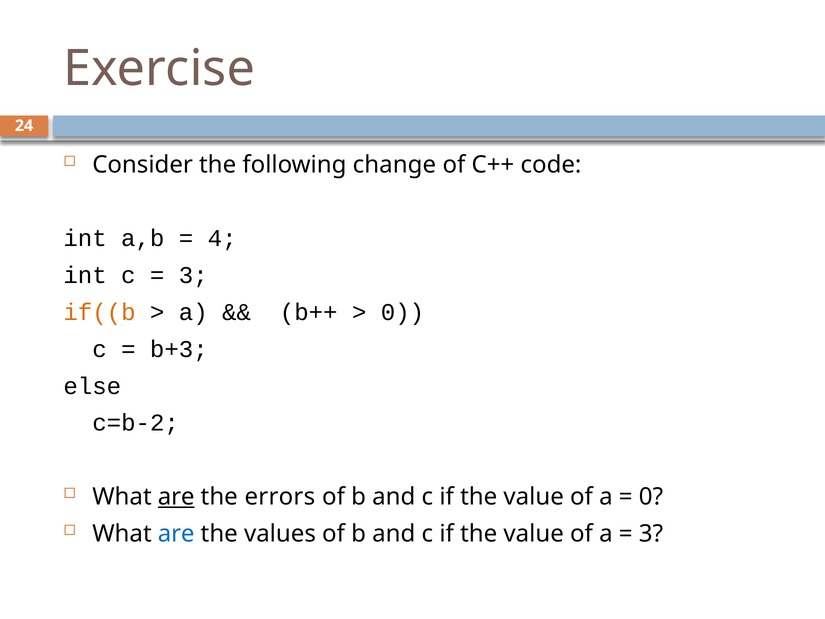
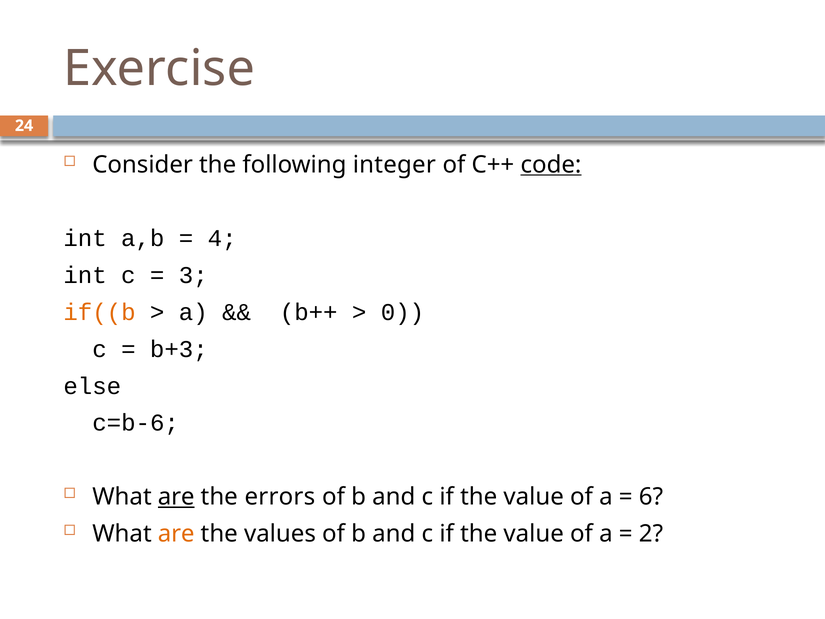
change: change -> integer
code underline: none -> present
c=b-2: c=b-2 -> c=b-6
0 at (651, 497): 0 -> 6
are at (176, 534) colour: blue -> orange
3 at (651, 534): 3 -> 2
